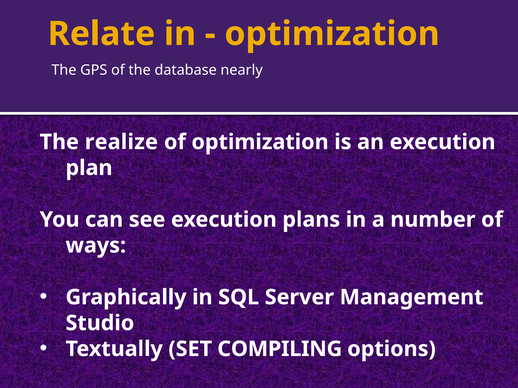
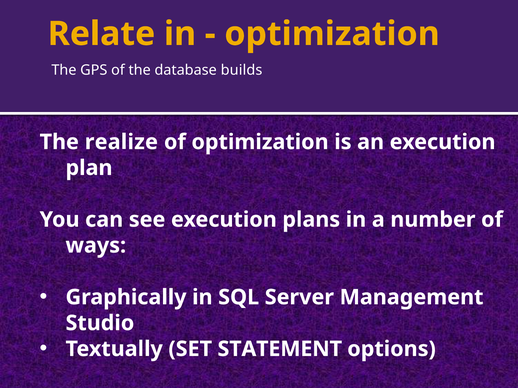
nearly: nearly -> builds
COMPILING: COMPILING -> STATEMENT
